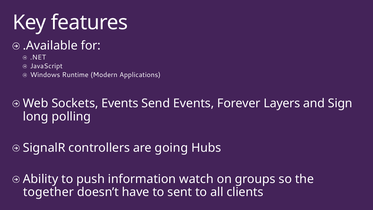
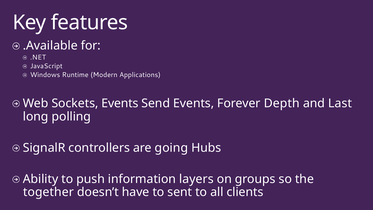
Layers: Layers -> Depth
Sign: Sign -> Last
watch: watch -> layers
